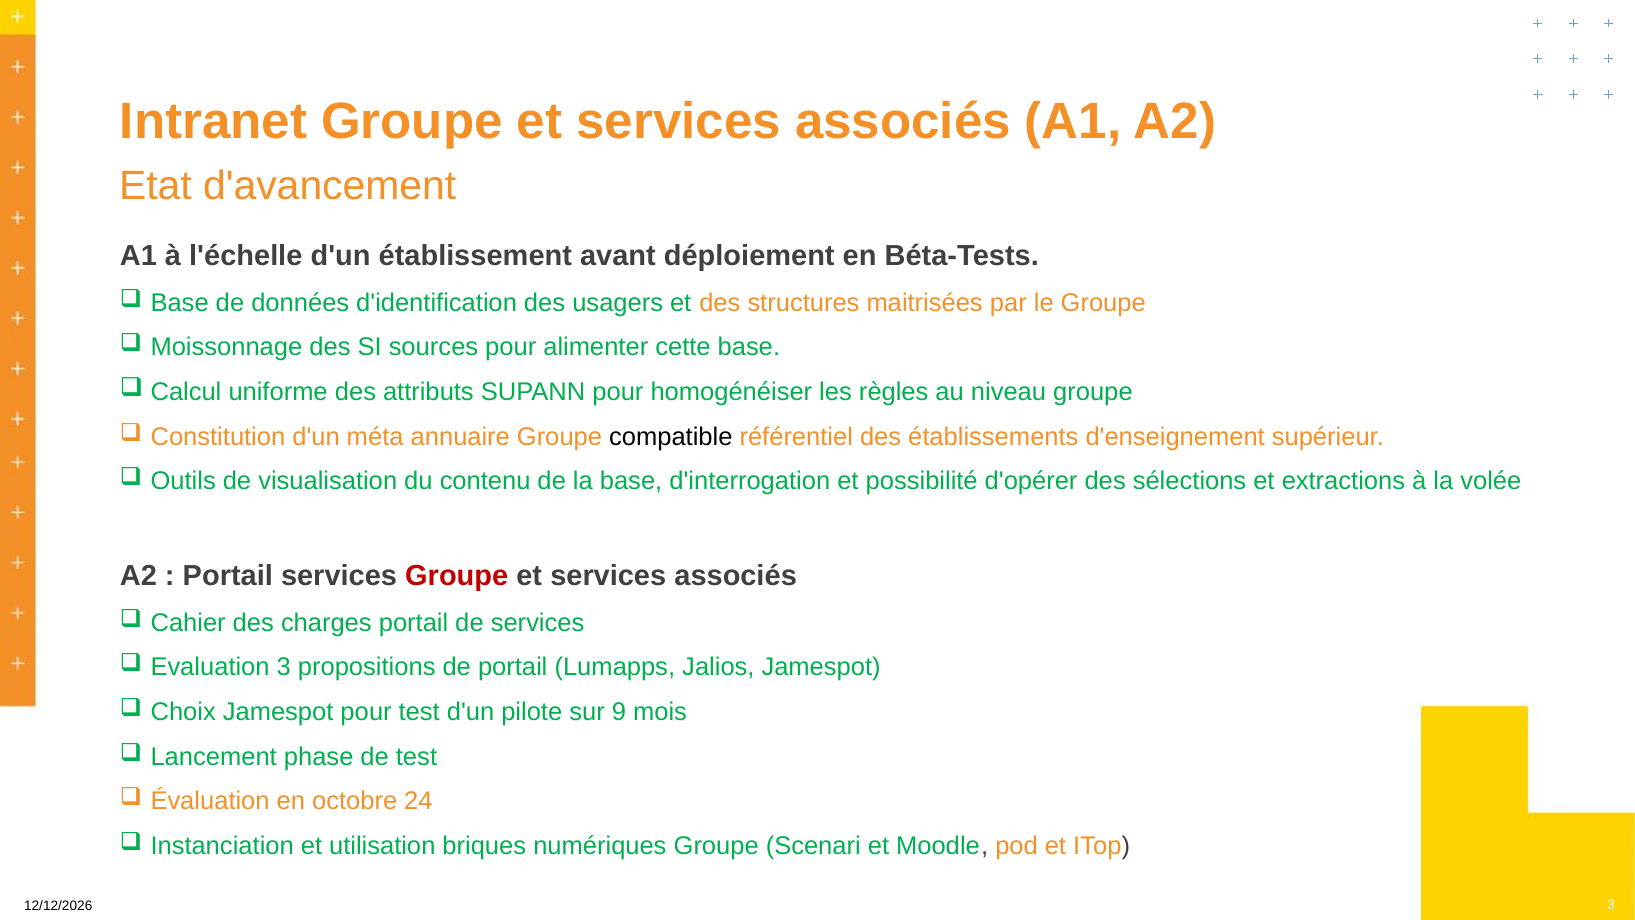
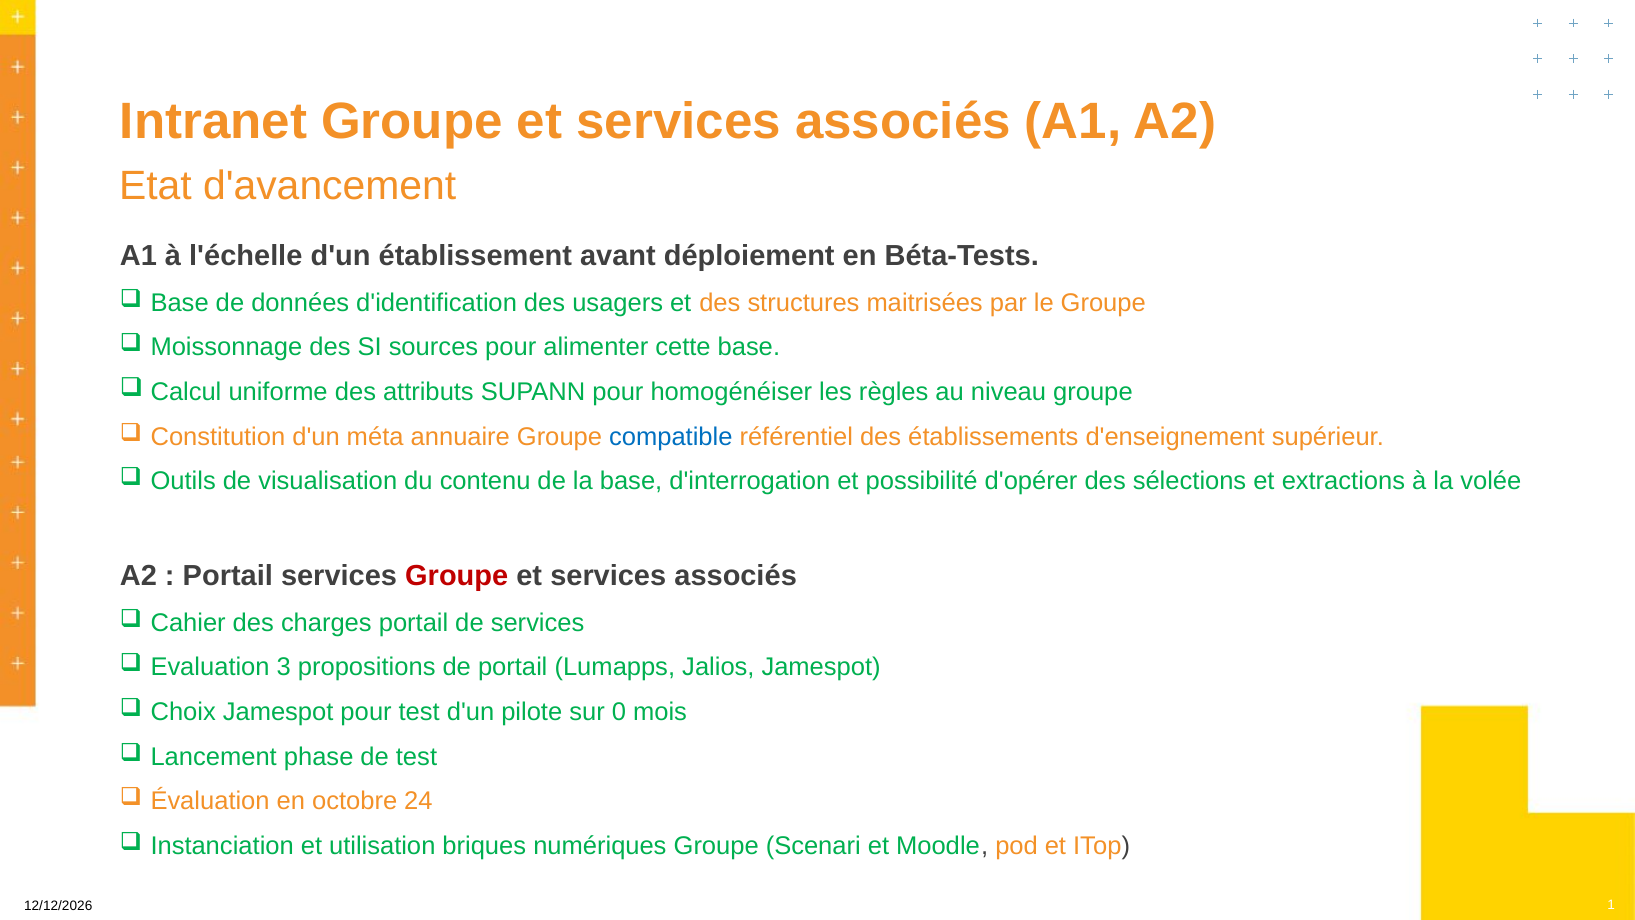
compatible colour: black -> blue
9: 9 -> 0
3 at (1611, 904): 3 -> 1
